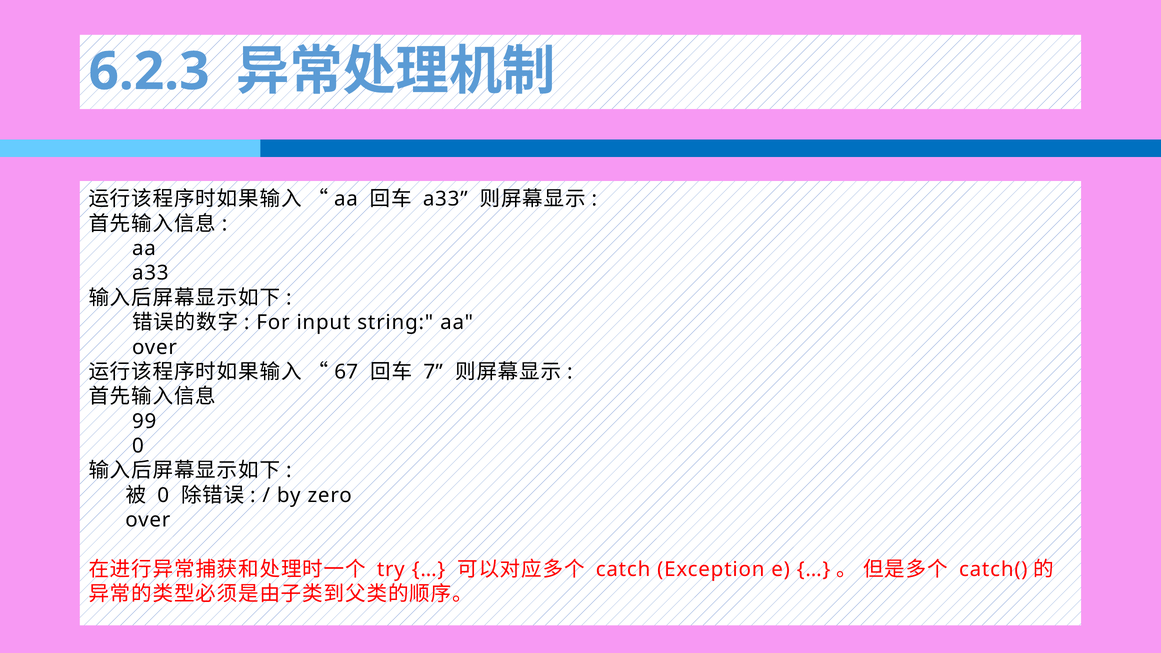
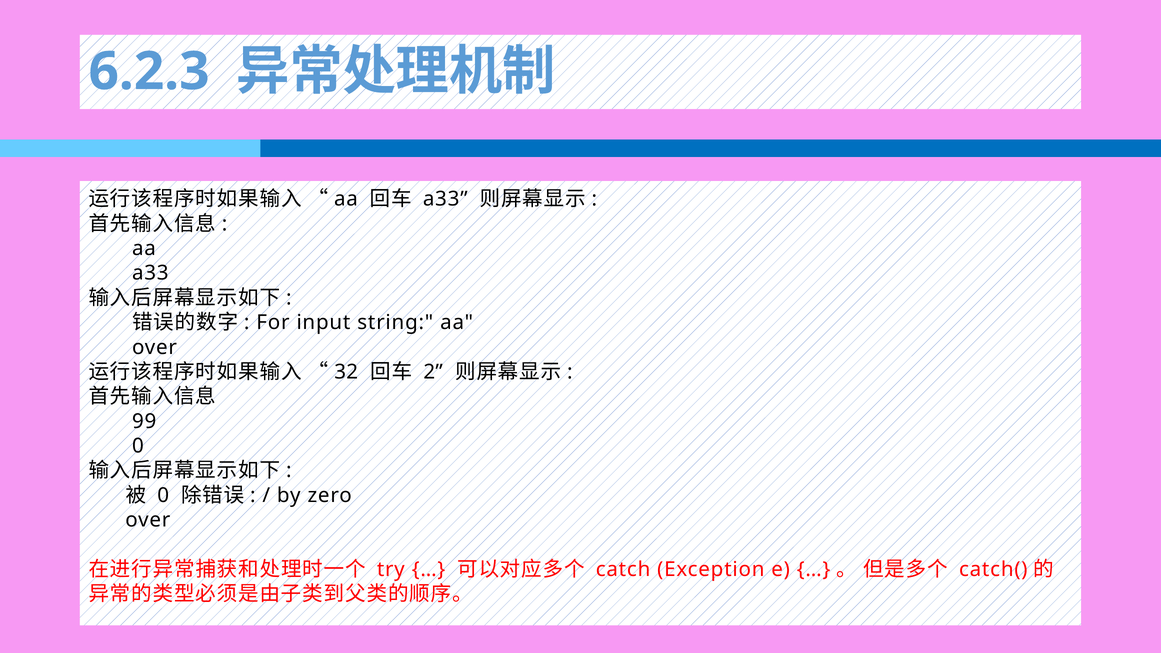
67: 67 -> 32
7: 7 -> 2
